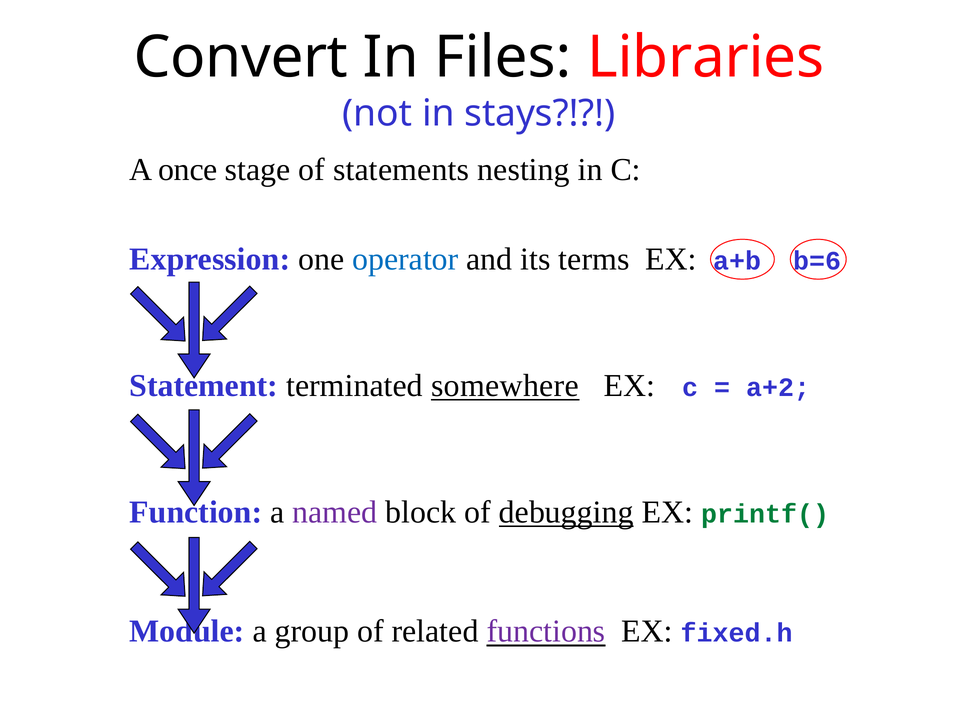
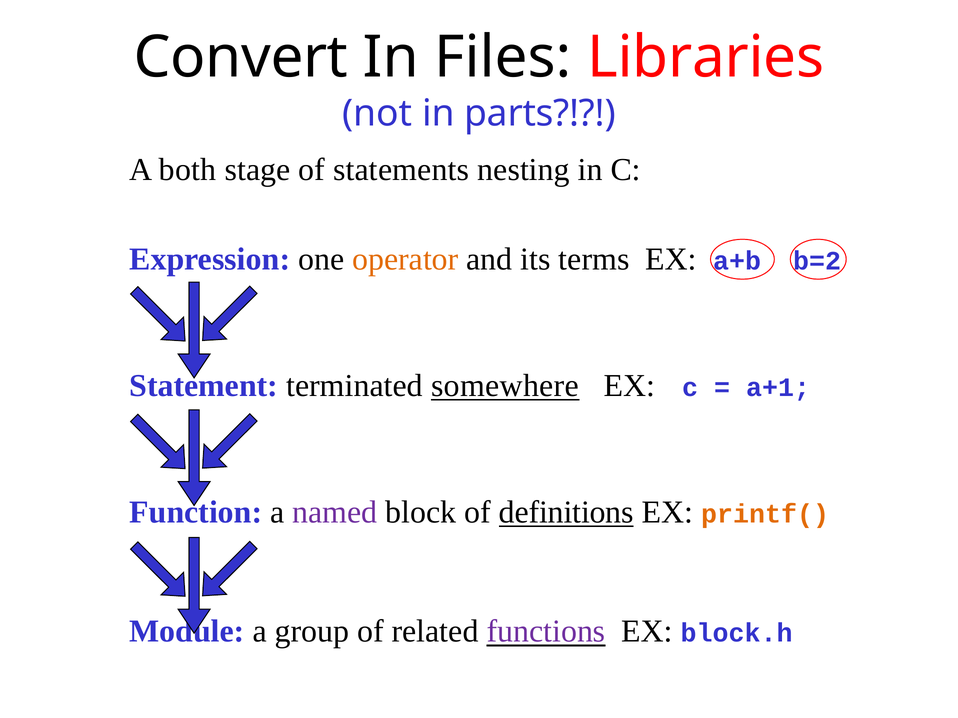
stays: stays -> parts
once: once -> both
operator colour: blue -> orange
b=6: b=6 -> b=2
a+2: a+2 -> a+1
debugging: debugging -> definitions
printf( colour: green -> orange
fixed.h: fixed.h -> block.h
